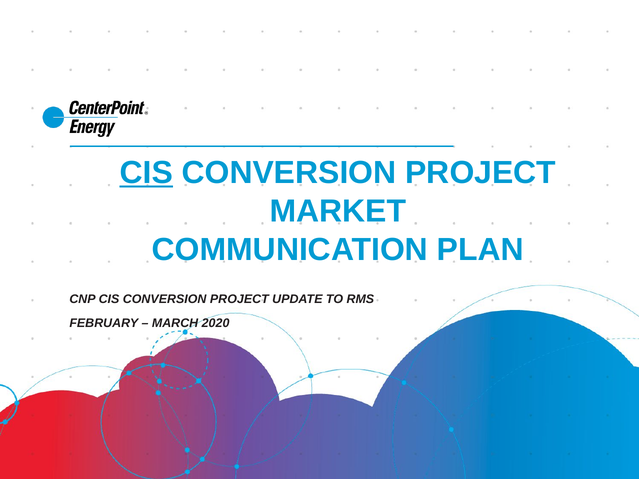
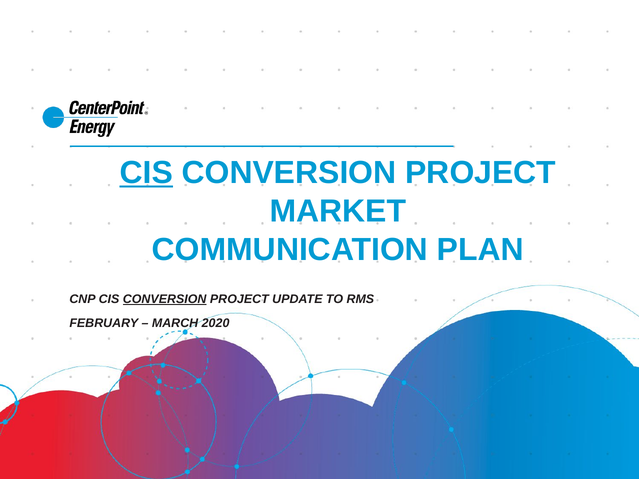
CONVERSION at (165, 299) underline: none -> present
